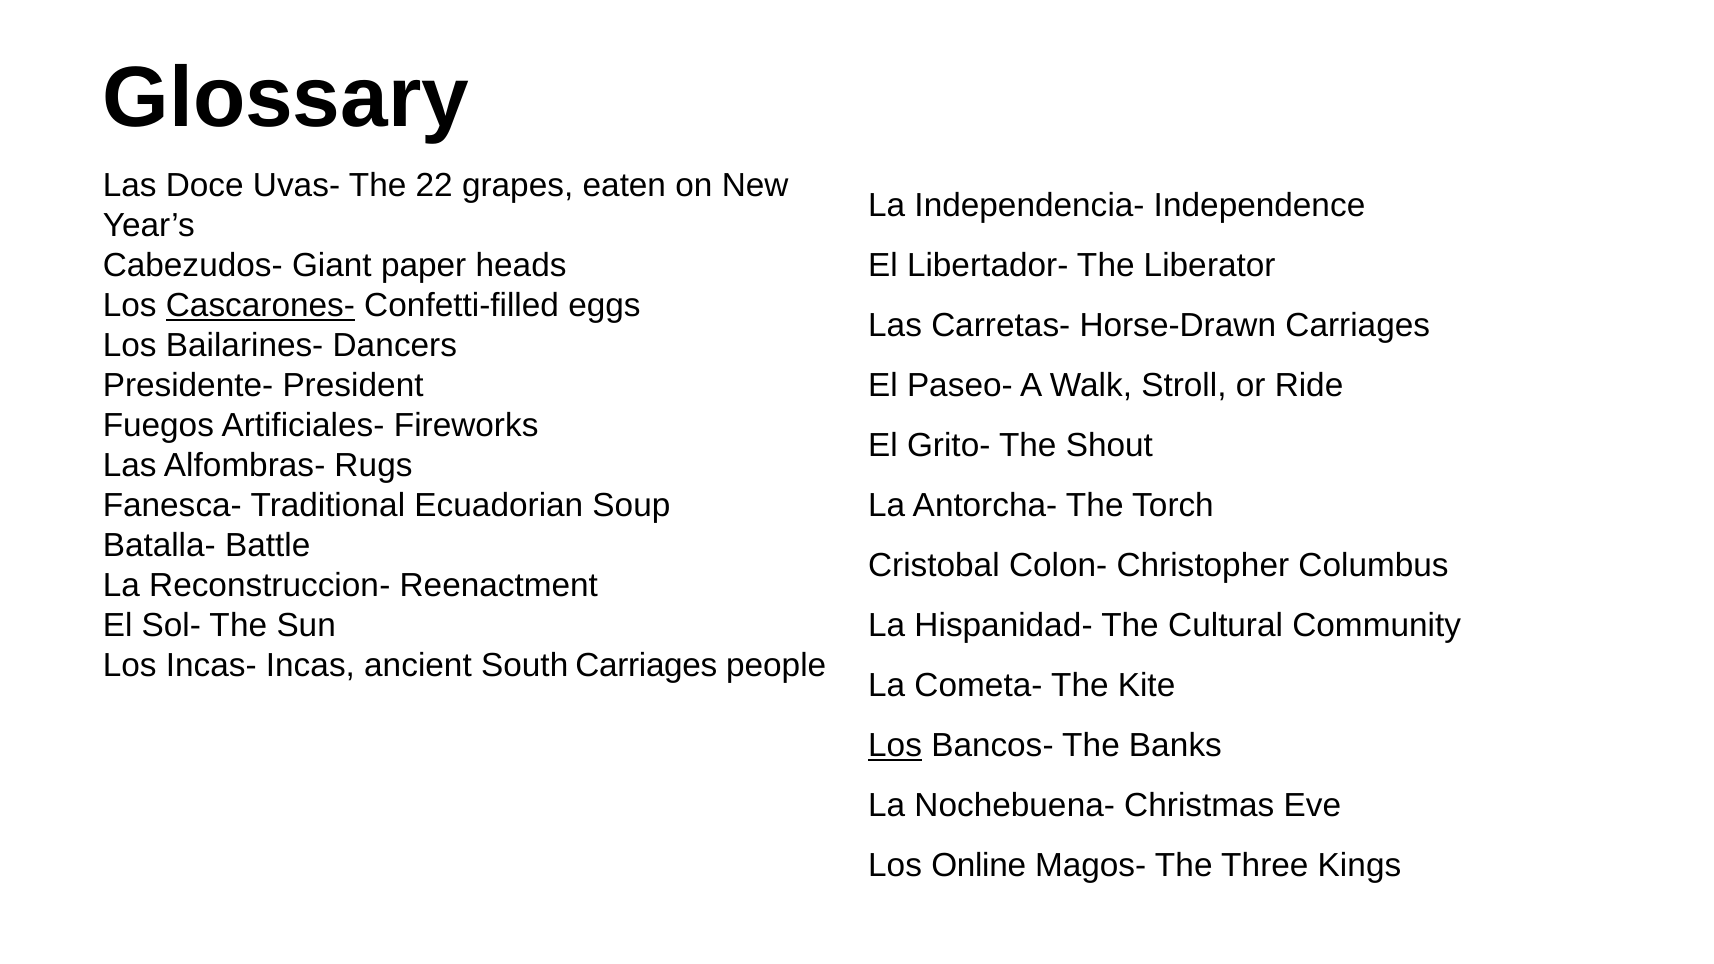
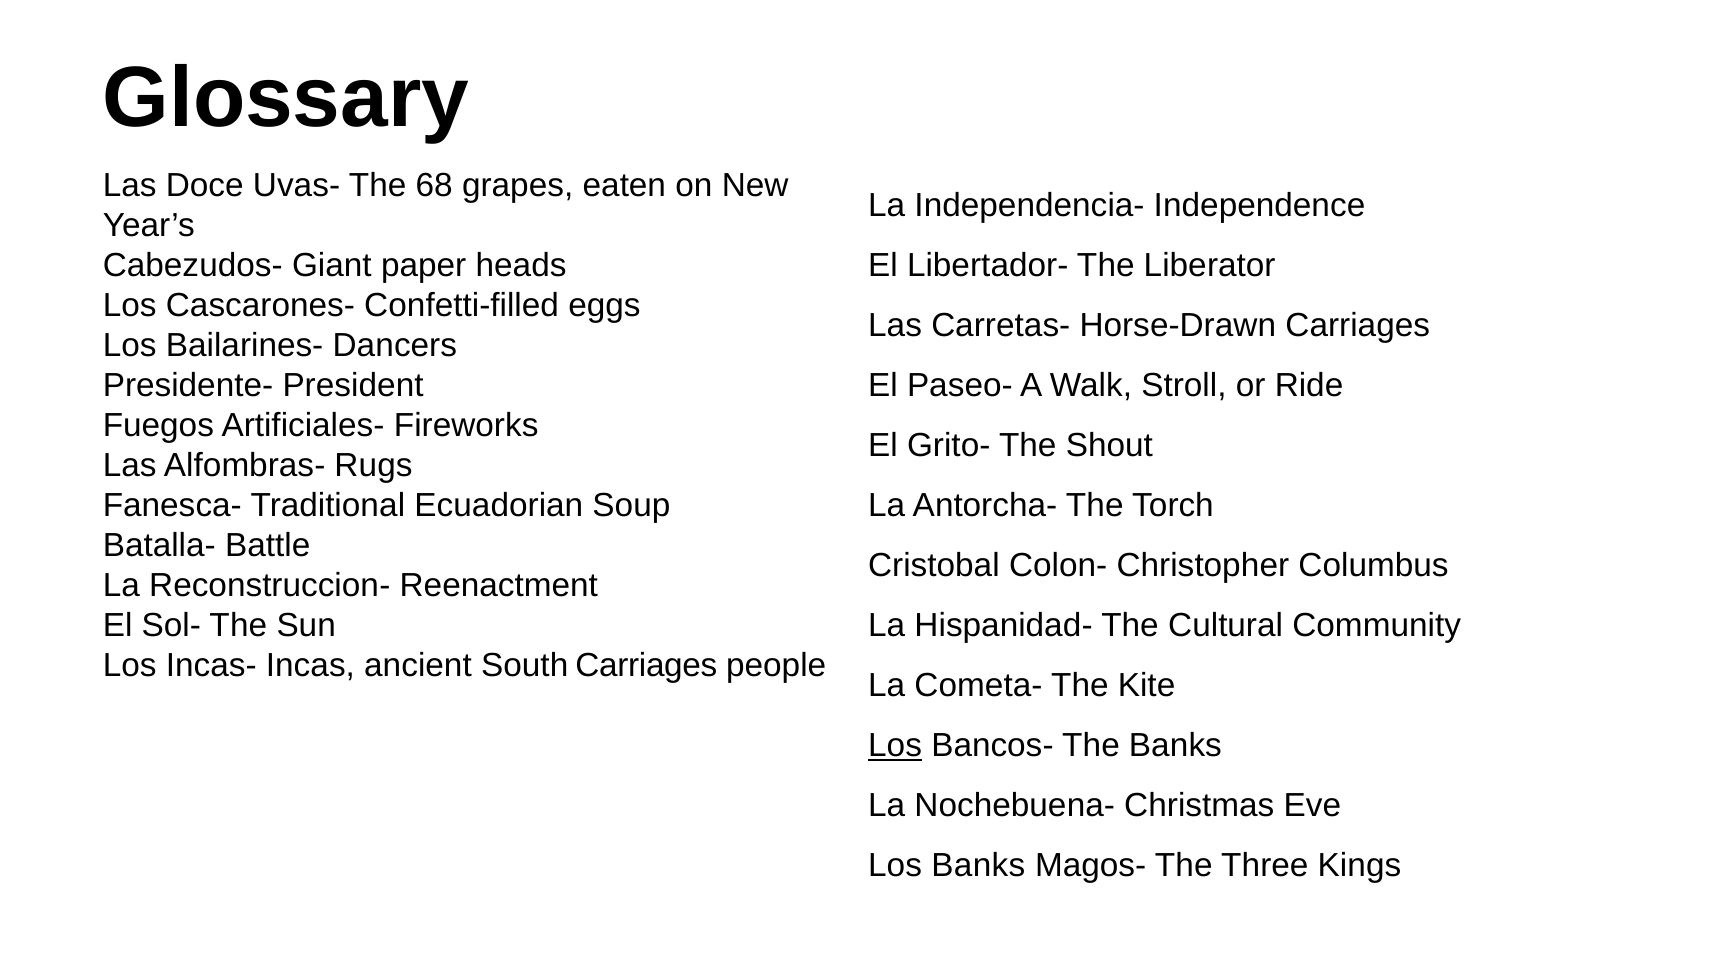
22: 22 -> 68
Cascarones- underline: present -> none
Los Online: Online -> Banks
